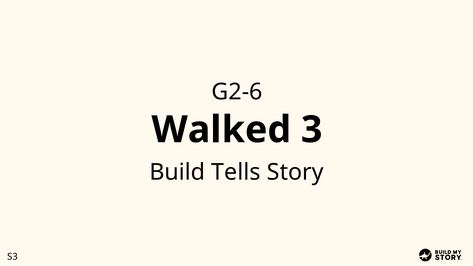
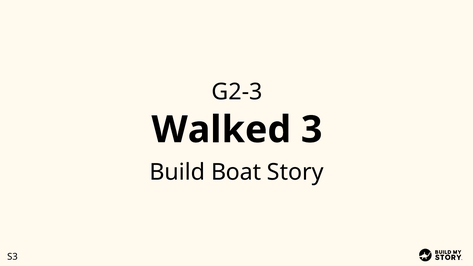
G2-6: G2-6 -> G2-3
Tells: Tells -> Boat
